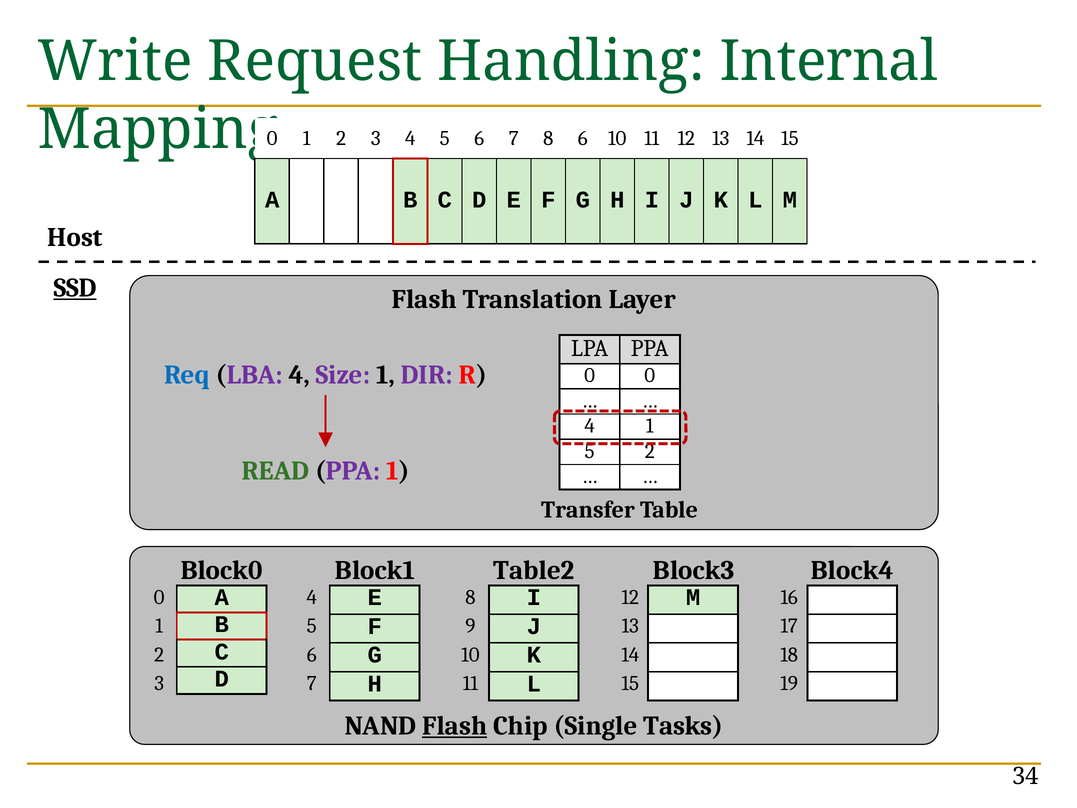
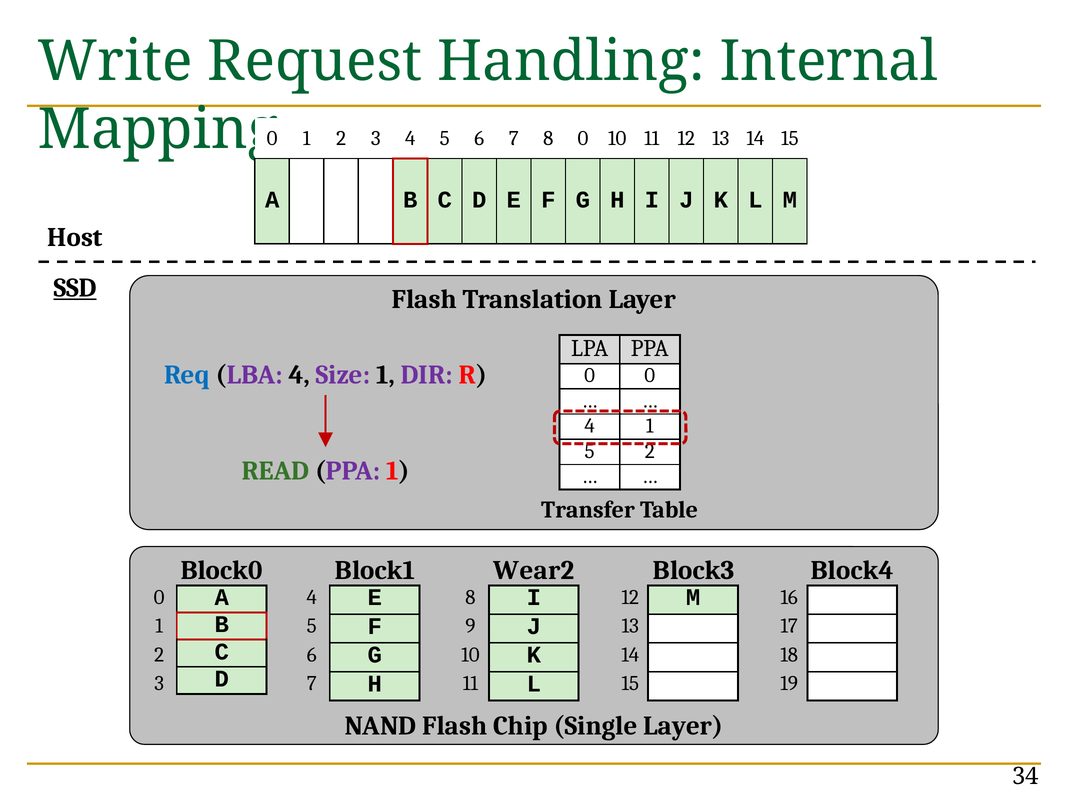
8 6: 6 -> 0
Table2: Table2 -> Wear2
Flash at (455, 726) underline: present -> none
Single Tasks: Tasks -> Layer
